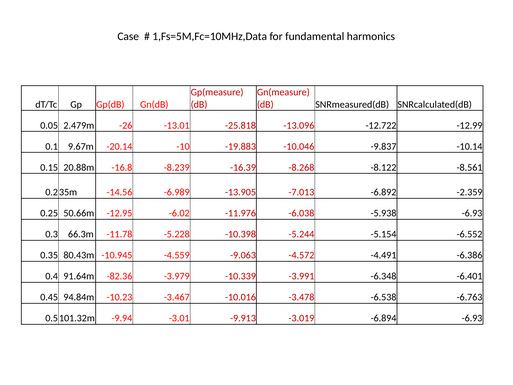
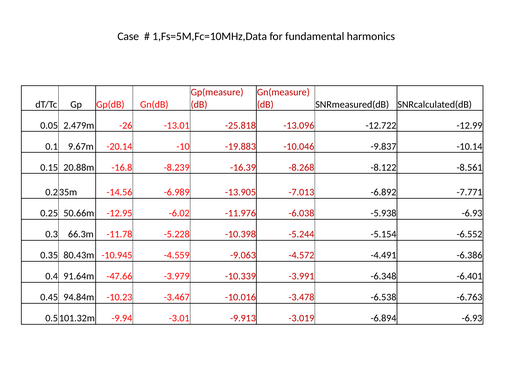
-2.359: -2.359 -> -7.771
-82.36: -82.36 -> -47.66
